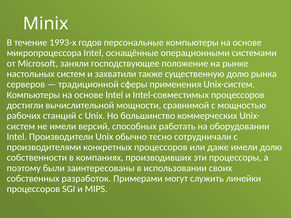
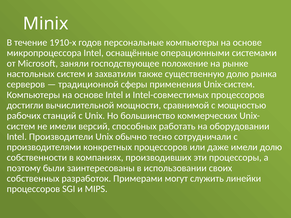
1993-х: 1993-х -> 1910-х
